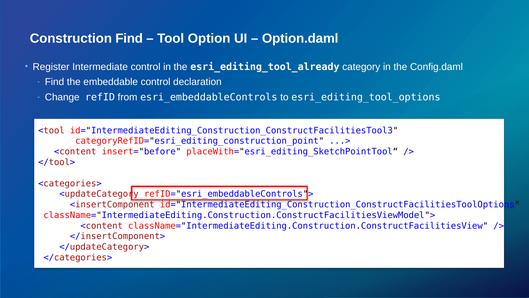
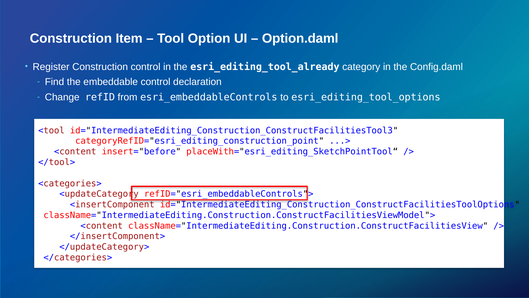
Construction Find: Find -> Item
Register Intermediate: Intermediate -> Construction
